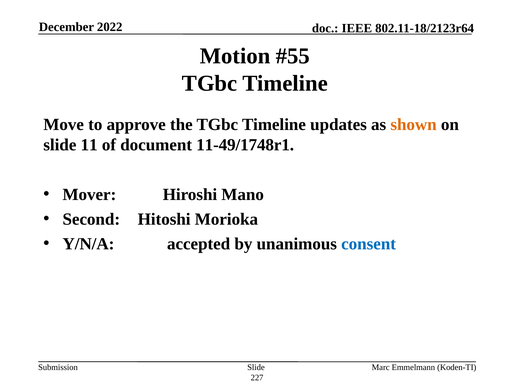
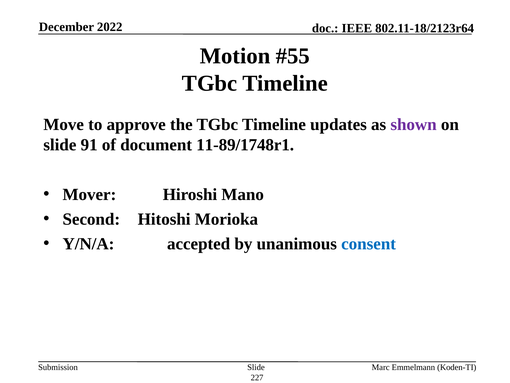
shown colour: orange -> purple
11: 11 -> 91
11-49/1748r1: 11-49/1748r1 -> 11-89/1748r1
